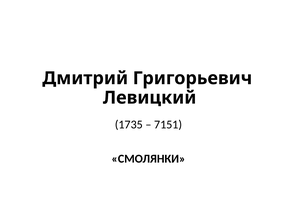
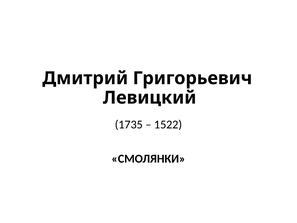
7151: 7151 -> 1522
